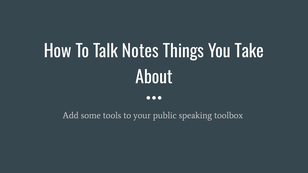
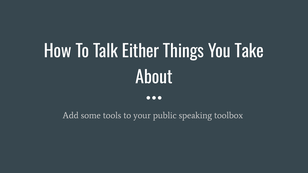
Notes: Notes -> Either
